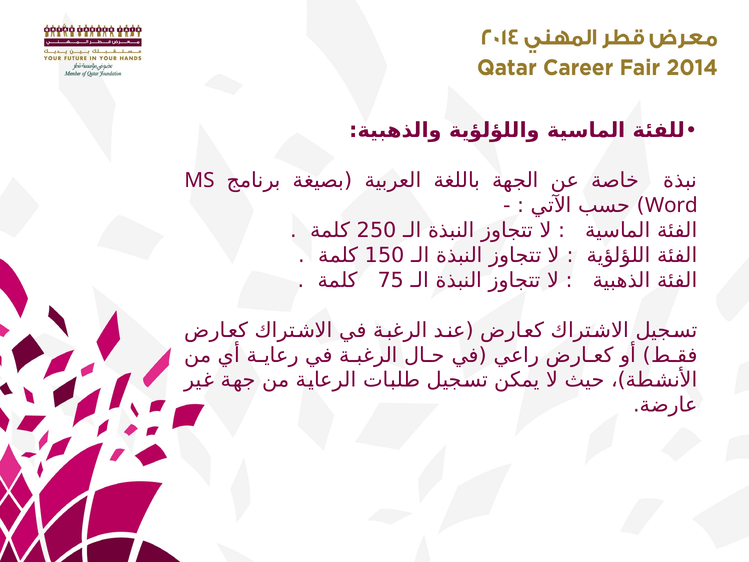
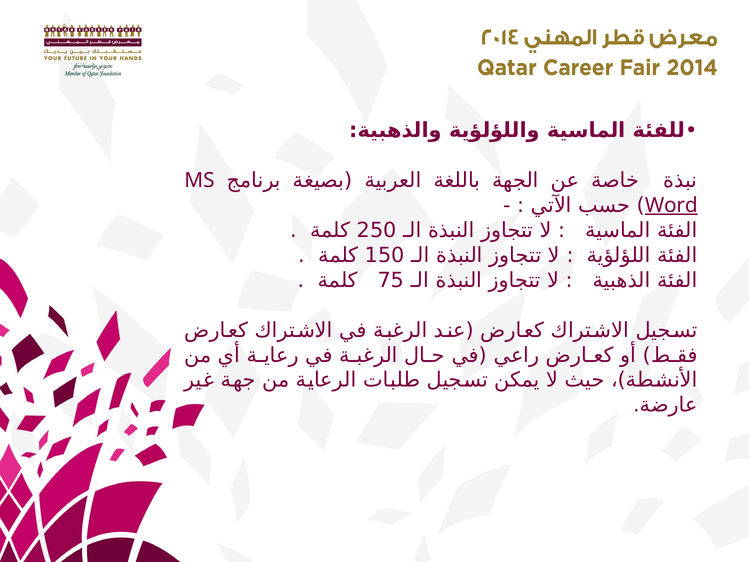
Word underline: none -> present
